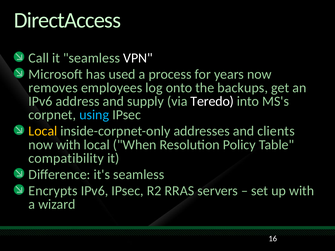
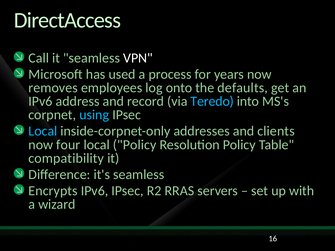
backups: backups -> defaults
supply: supply -> record
Teredo colour: white -> light blue
Local at (43, 131) colour: yellow -> light blue
now with: with -> four
local When: When -> Policy
